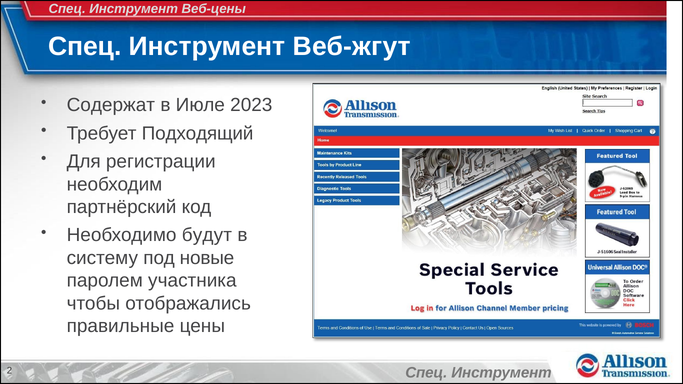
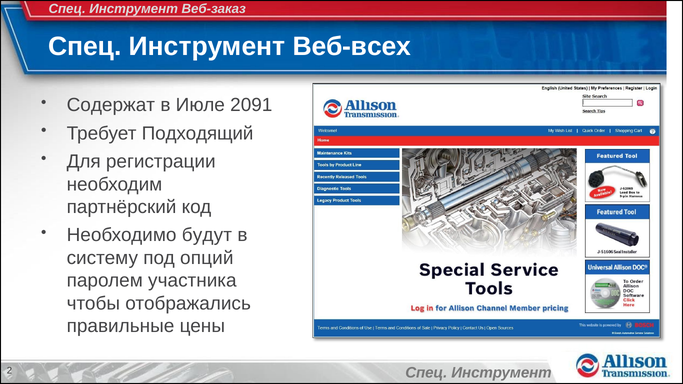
Веб-цены: Веб-цены -> Веб-заказ
Веб-жгут: Веб-жгут -> Веб-всех
2023: 2023 -> 2091
новые: новые -> опций
